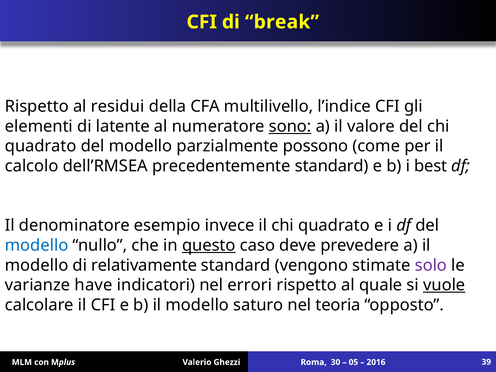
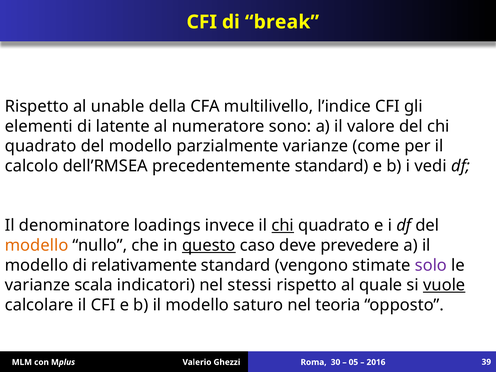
residui: residui -> unable
sono underline: present -> none
parzialmente possono: possono -> varianze
best: best -> vedi
esempio: esempio -> loadings
chi at (283, 226) underline: none -> present
modello at (37, 245) colour: blue -> orange
have: have -> scala
errori: errori -> stessi
